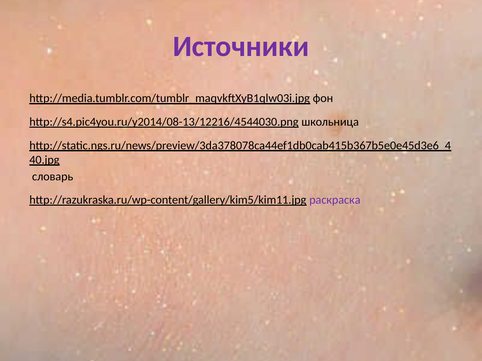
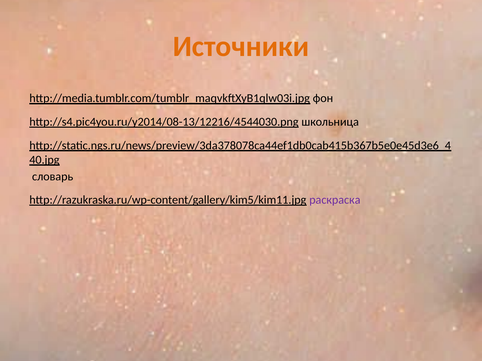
Источники colour: purple -> orange
